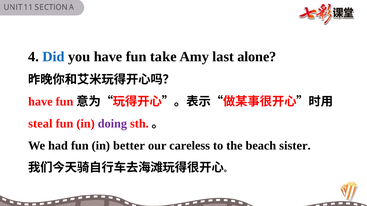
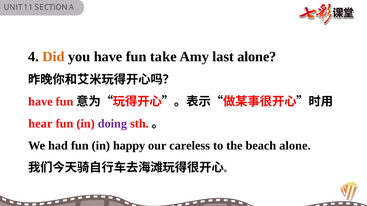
Did colour: blue -> orange
steal: steal -> hear
better: better -> happy
beach sister: sister -> alone
